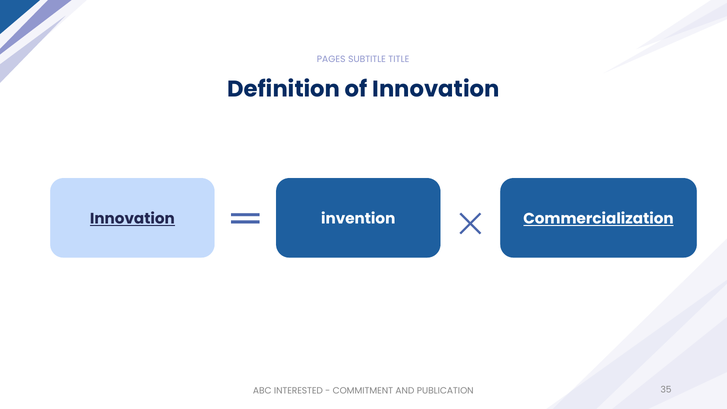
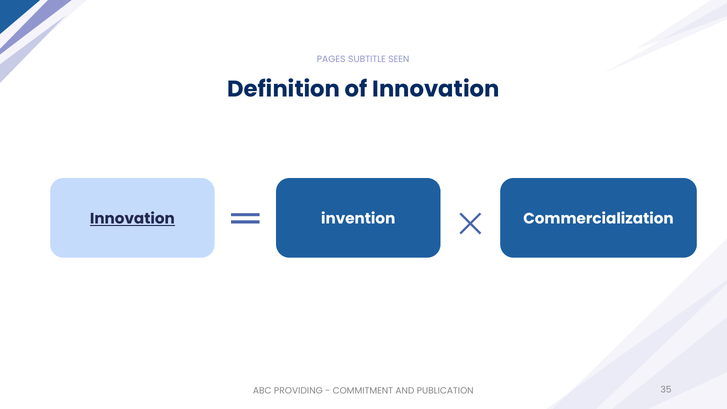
TITLE: TITLE -> SEEN
Commercialization underline: present -> none
INTERESTED: INTERESTED -> PROVIDING
